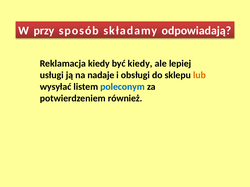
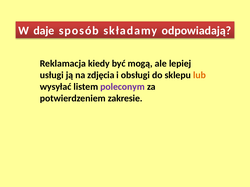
przy: przy -> daje
być kiedy: kiedy -> mogą
nadaje: nadaje -> zdjęcia
poleconym colour: blue -> purple
również: również -> zakresie
